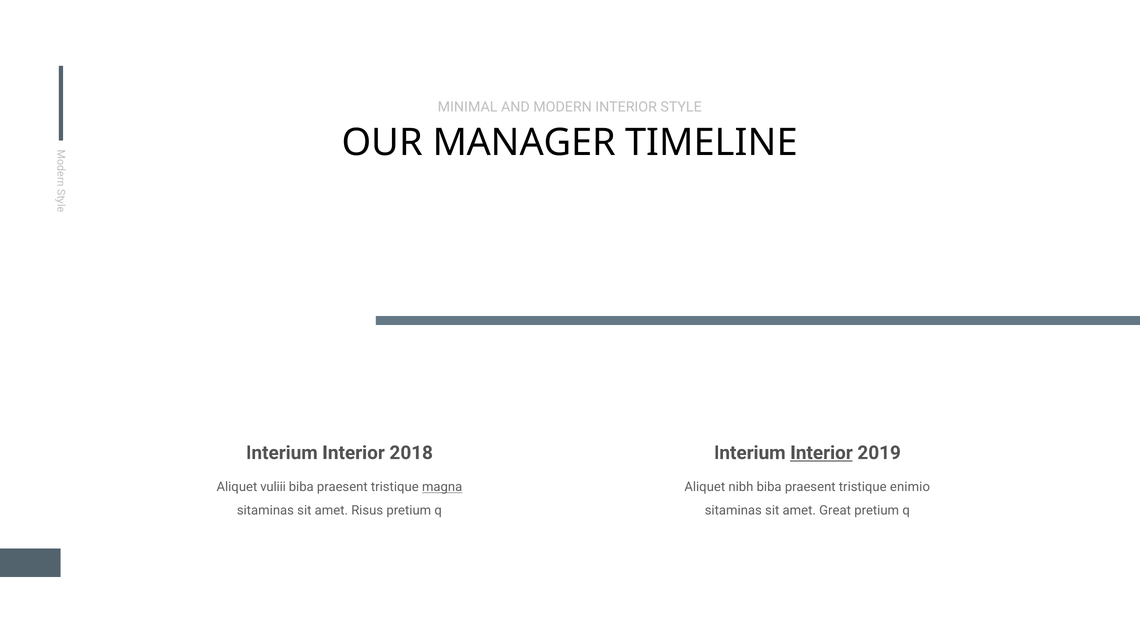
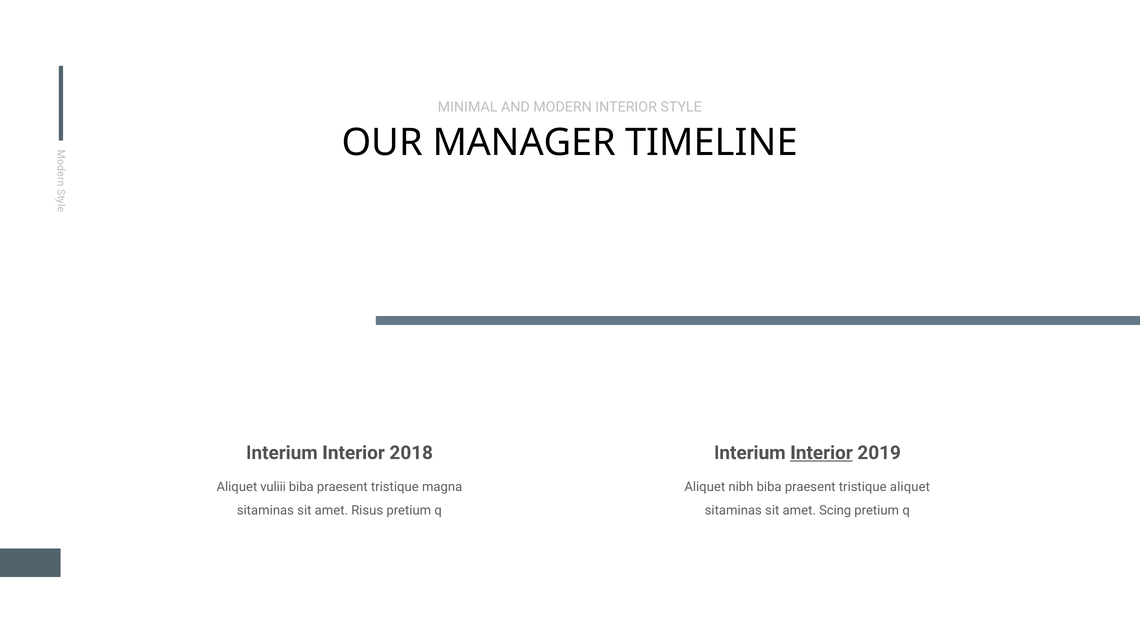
magna underline: present -> none
tristique enimio: enimio -> aliquet
Great: Great -> Scing
